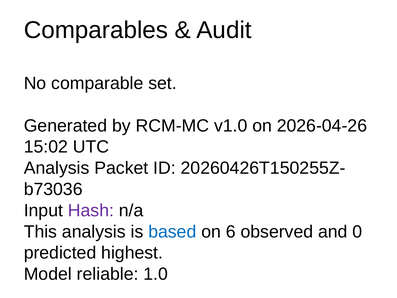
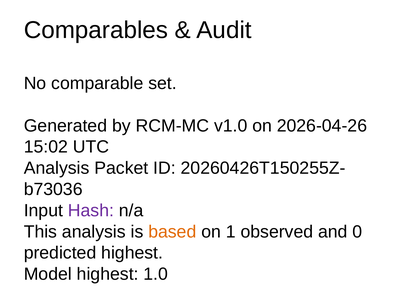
based colour: blue -> orange
6: 6 -> 1
Model reliable: reliable -> highest
